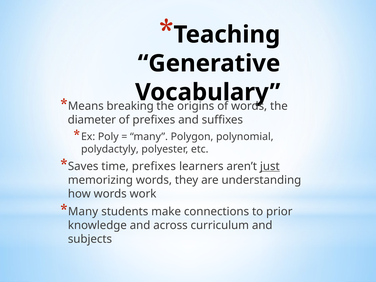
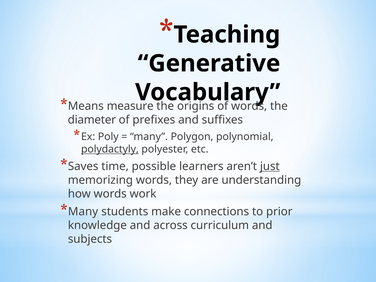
breaking: breaking -> measure
polydactyly underline: none -> present
time prefixes: prefixes -> possible
